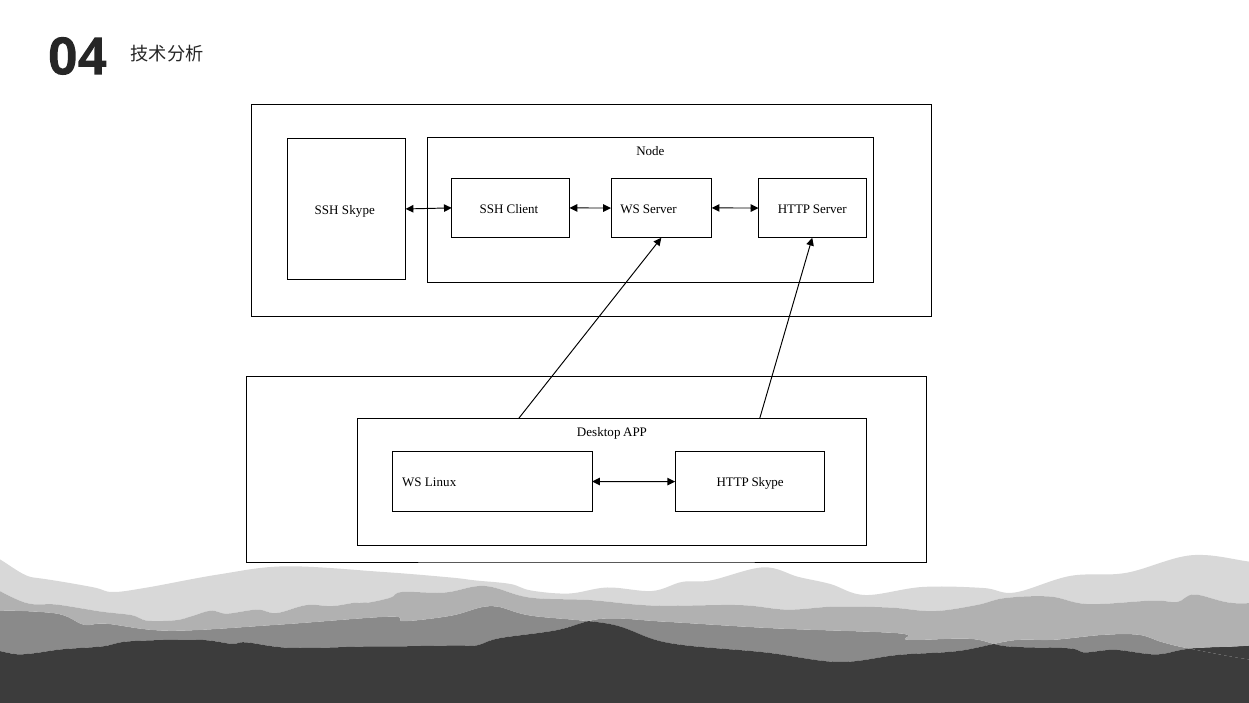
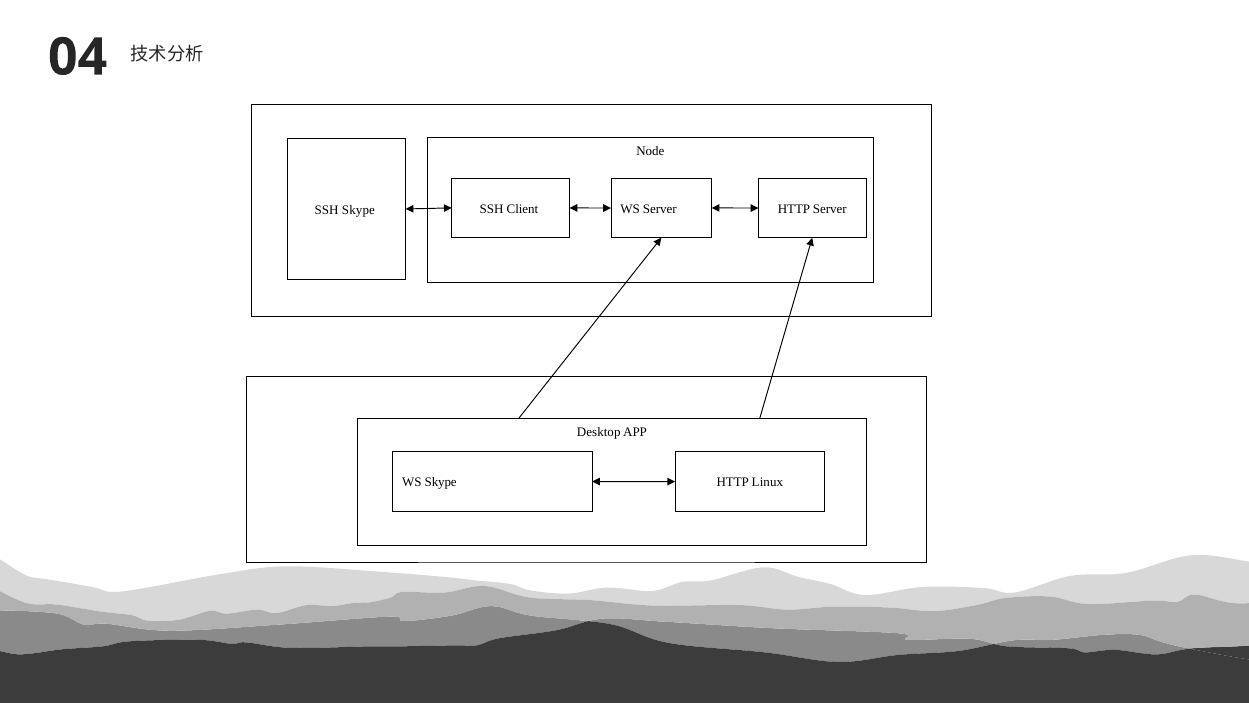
WS Linux: Linux -> Skype
HTTP Skype: Skype -> Linux
